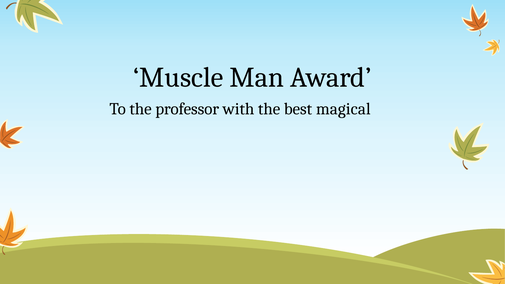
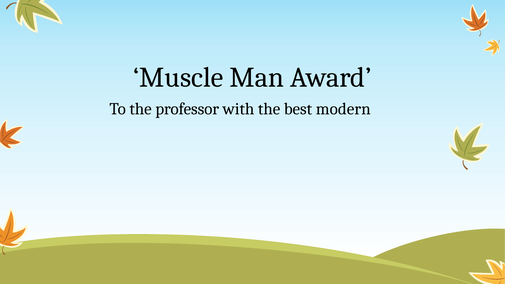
magical: magical -> modern
